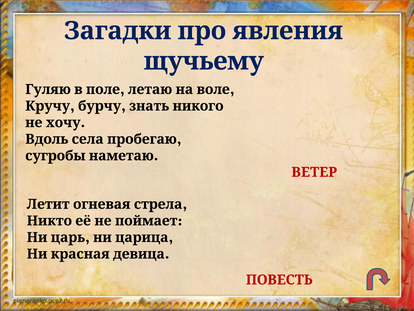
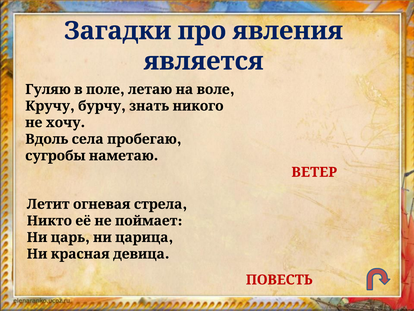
щучьему: щучьему -> является
